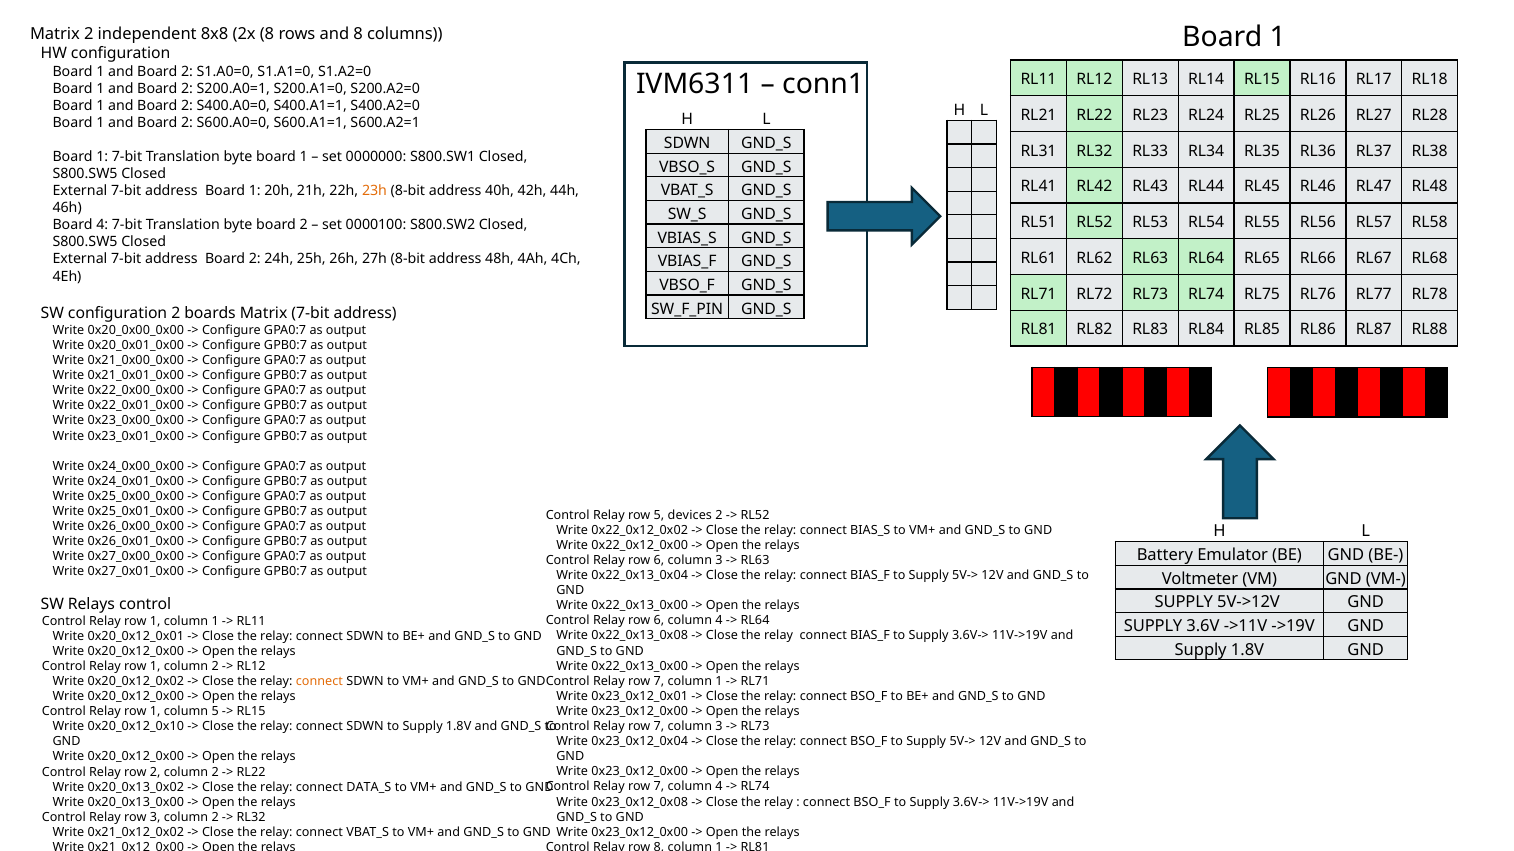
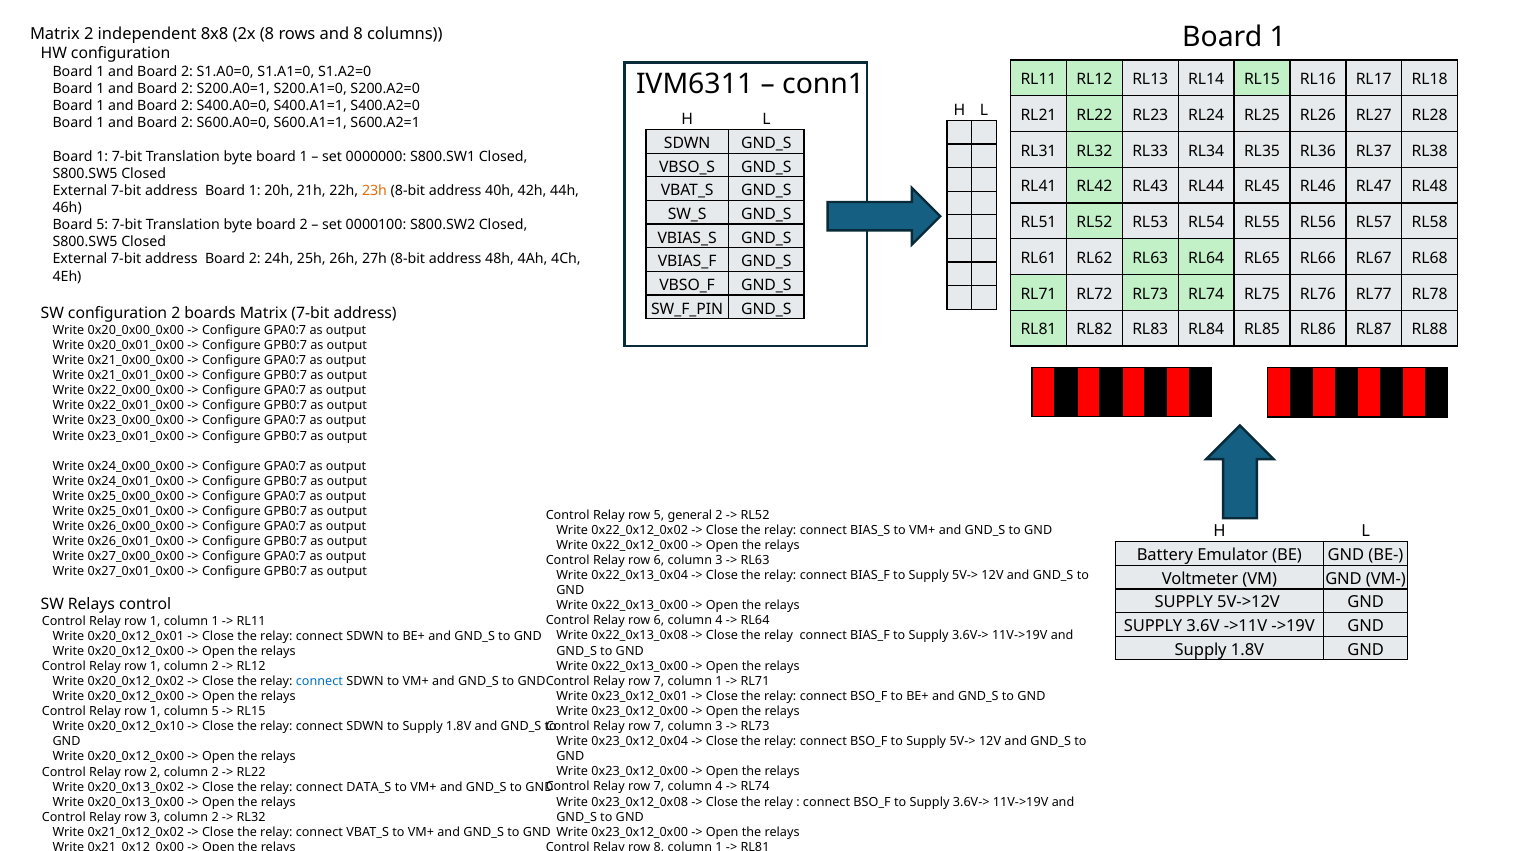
Board 4: 4 -> 5
devices: devices -> general
connect at (319, 682) colour: orange -> blue
